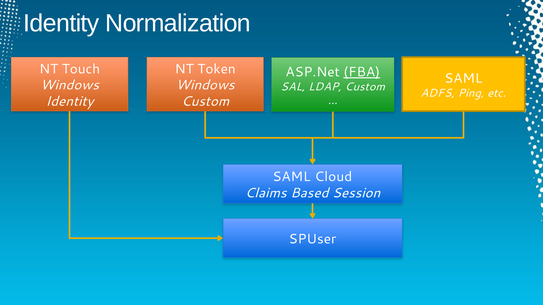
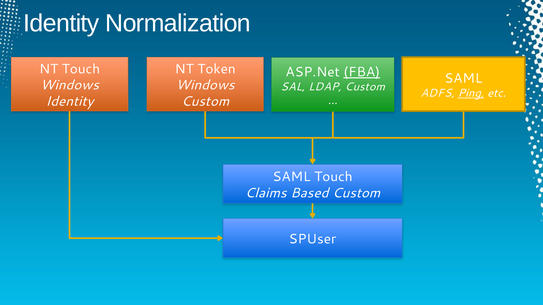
Ping underline: none -> present
SAML Cloud: Cloud -> Touch
Based Session: Session -> Custom
